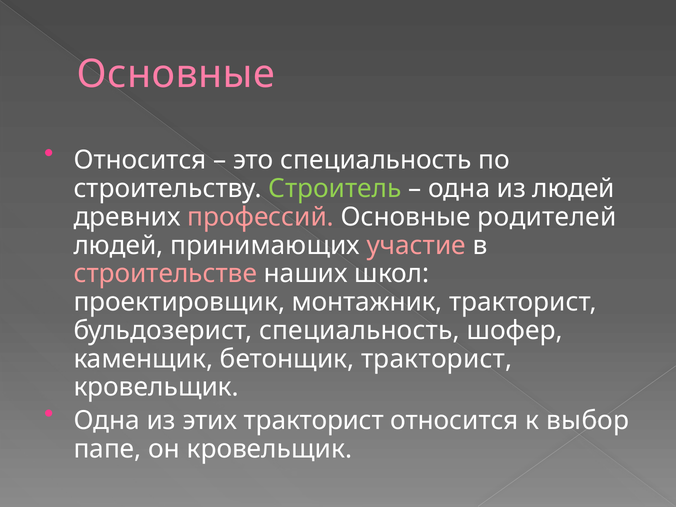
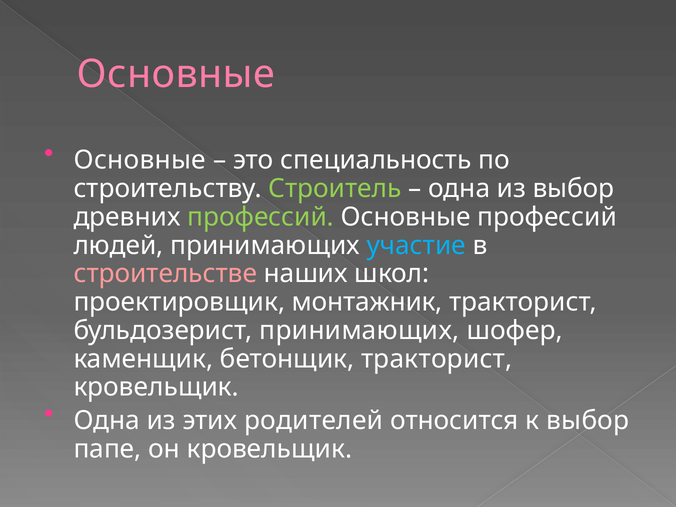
Относится at (140, 160): Относится -> Основные
из людей: людей -> выбор
профессий at (261, 217) colour: pink -> light green
Основные родителей: родителей -> профессий
участие colour: pink -> light blue
бульдозерист специальность: специальность -> принимающих
этих тракторист: тракторист -> родителей
